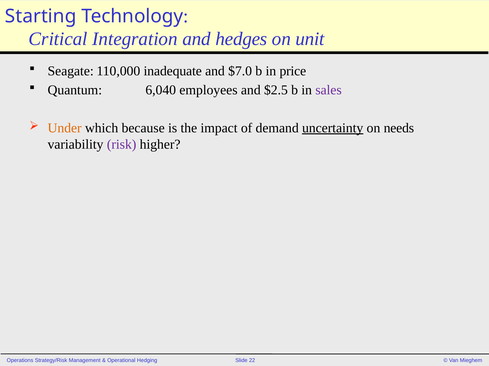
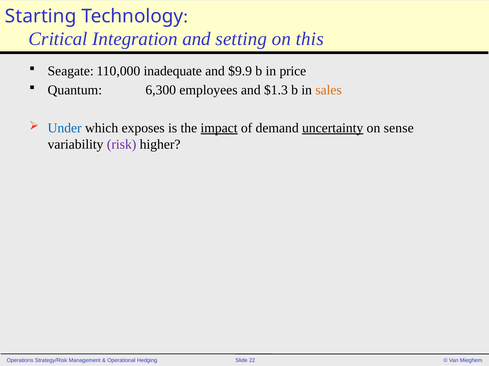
hedges: hedges -> setting
unit: unit -> this
$7.0: $7.0 -> $9.9
6,040: 6,040 -> 6,300
$2.5: $2.5 -> $1.3
sales colour: purple -> orange
Under colour: orange -> blue
because: because -> exposes
impact underline: none -> present
needs: needs -> sense
